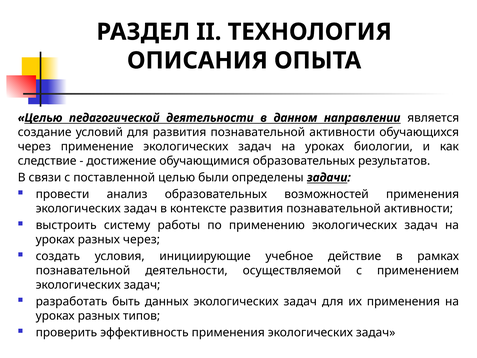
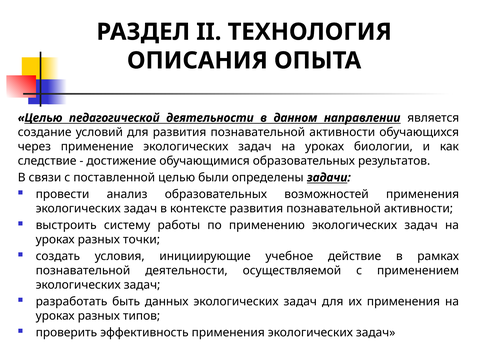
разных через: через -> точки
